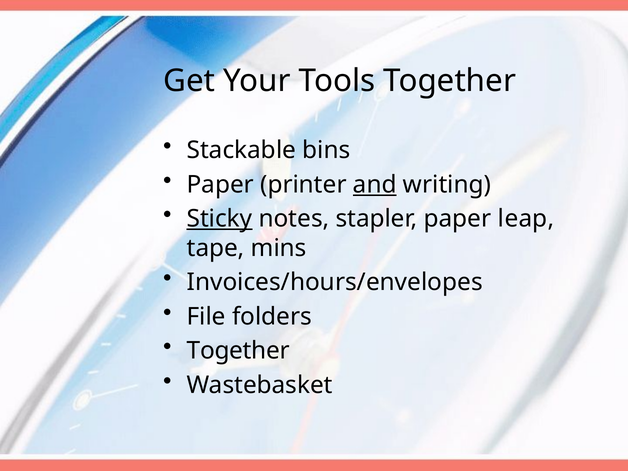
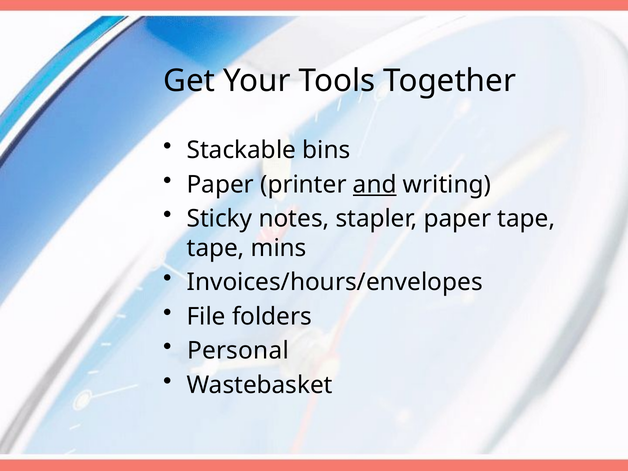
Sticky underline: present -> none
paper leap: leap -> tape
Together at (238, 351): Together -> Personal
